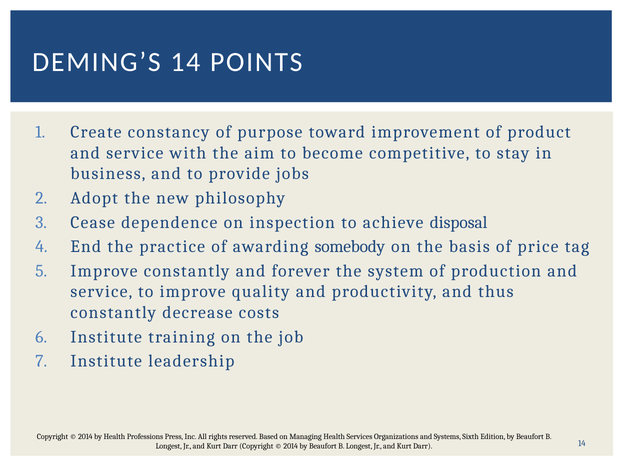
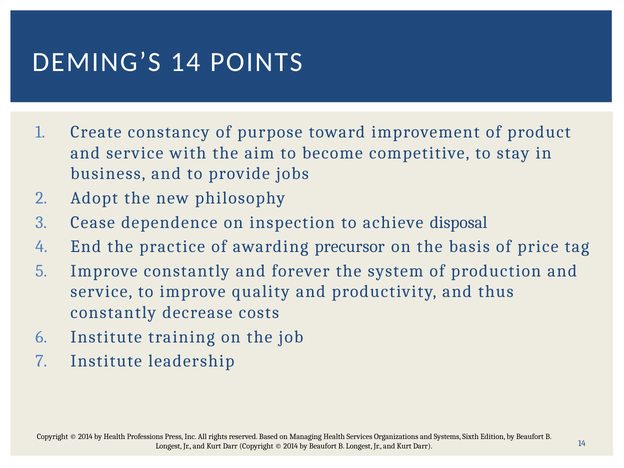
somebody: somebody -> precursor
